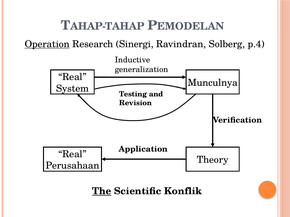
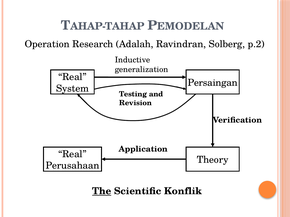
Operation underline: present -> none
Sinergi: Sinergi -> Adalah
p.4: p.4 -> p.2
Munculnya: Munculnya -> Persaingan
